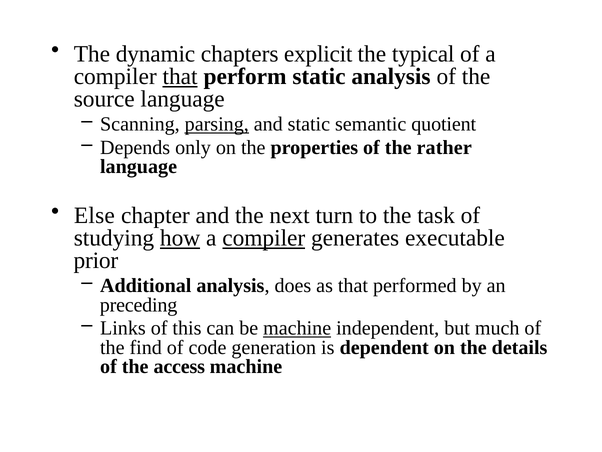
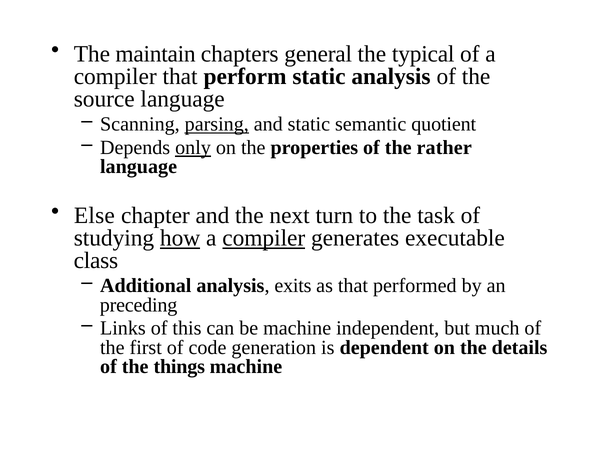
dynamic: dynamic -> maintain
explicit: explicit -> general
that at (180, 77) underline: present -> none
only underline: none -> present
prior: prior -> class
does: does -> exits
machine at (297, 328) underline: present -> none
find: find -> first
access: access -> things
